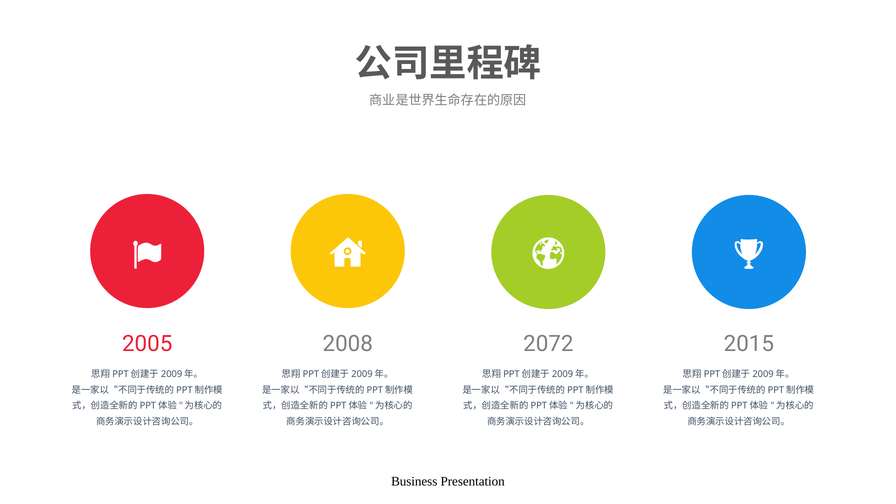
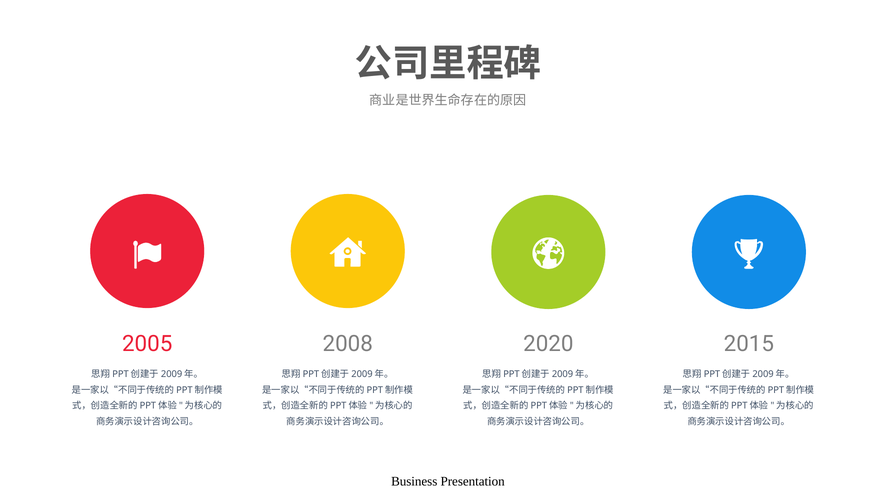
2072: 2072 -> 2020
